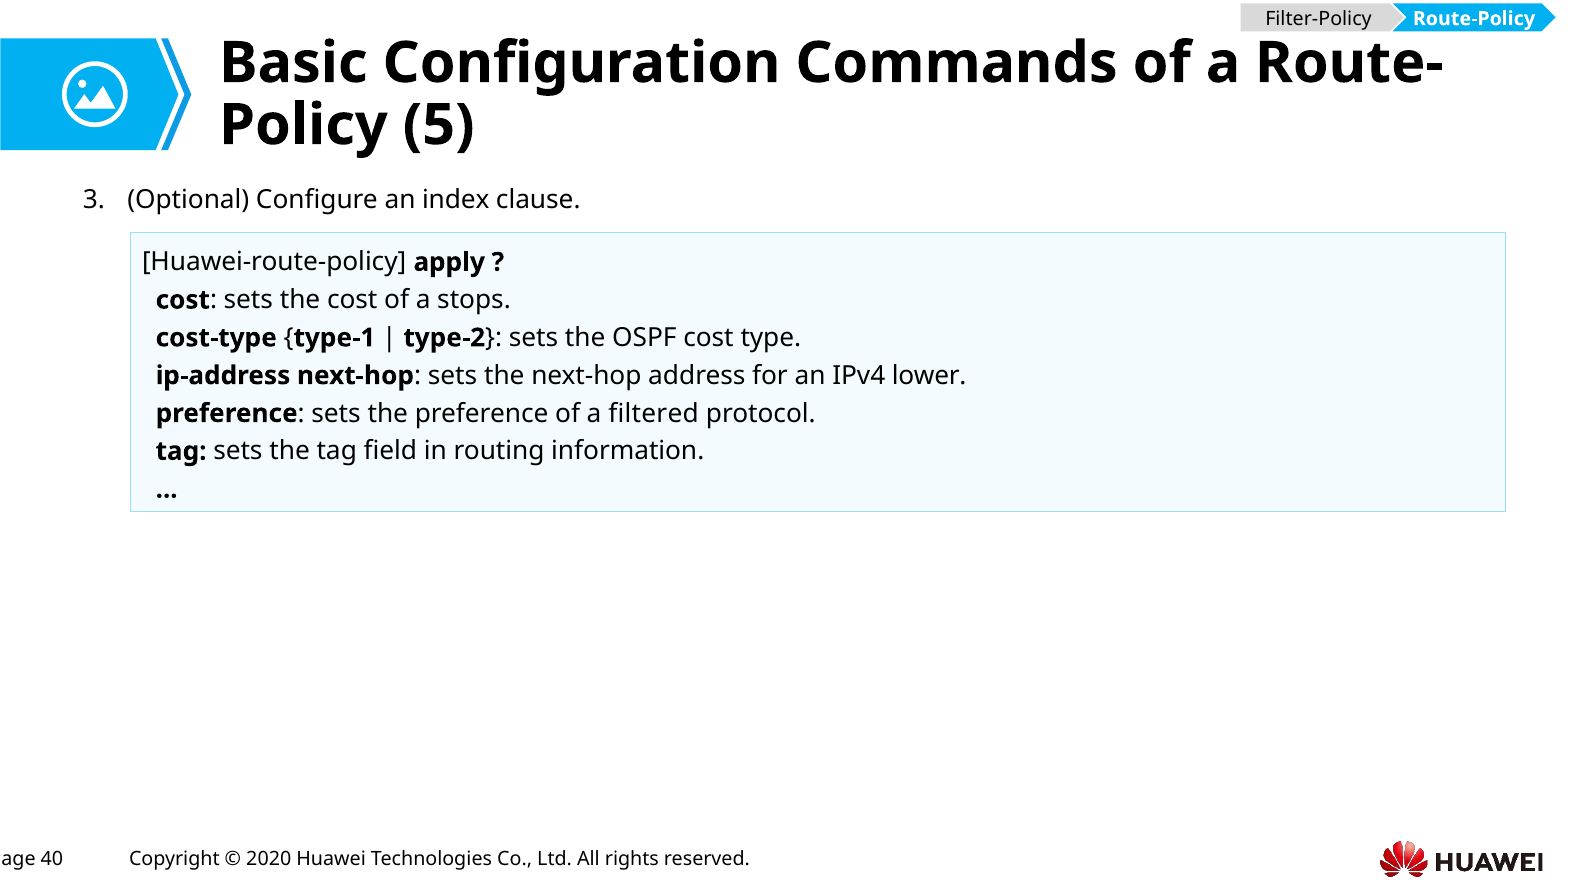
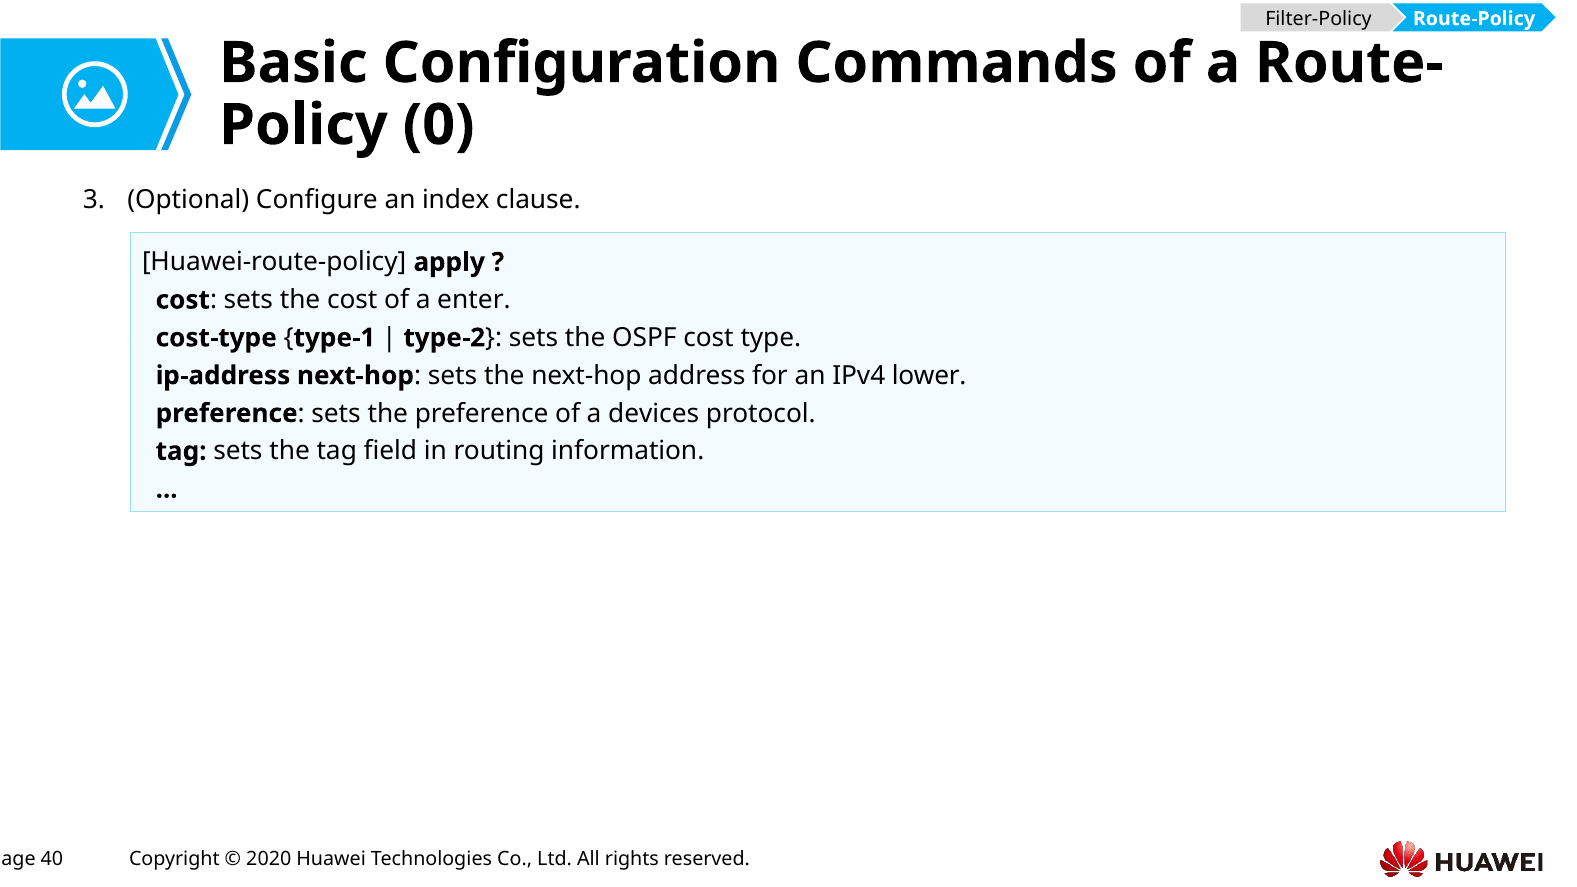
5: 5 -> 0
stops: stops -> enter
filtered: filtered -> devices
